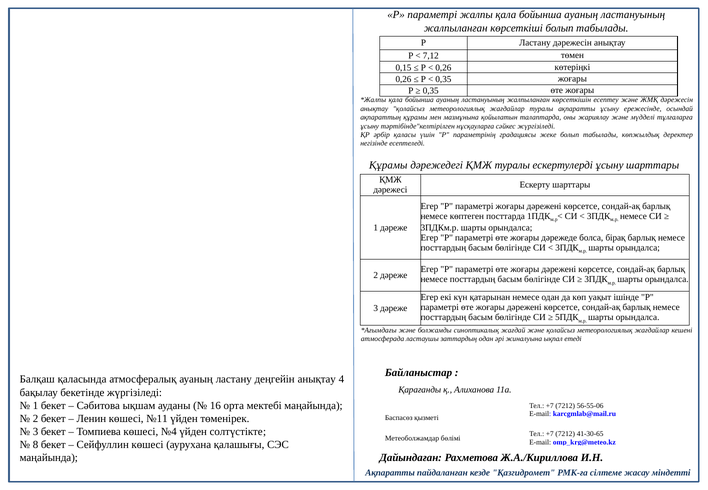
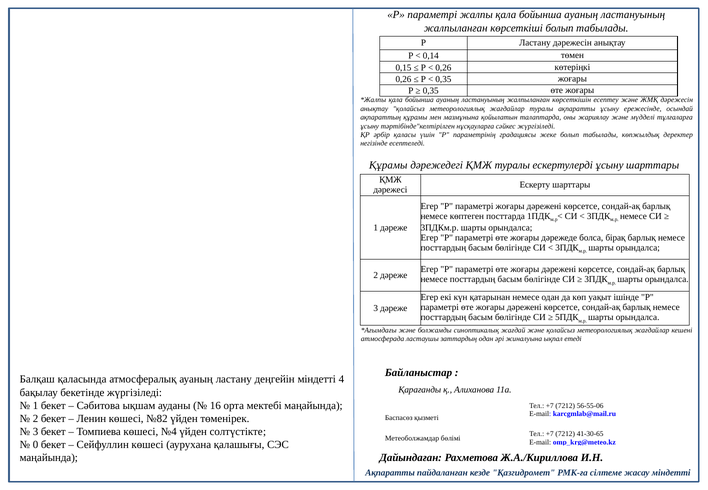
7,12: 7,12 -> 0,14
деңгейін анықтау: анықтау -> міндетті
№11: №11 -> №82
8: 8 -> 0
